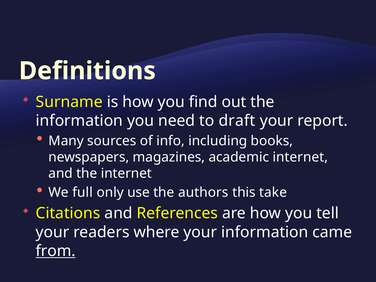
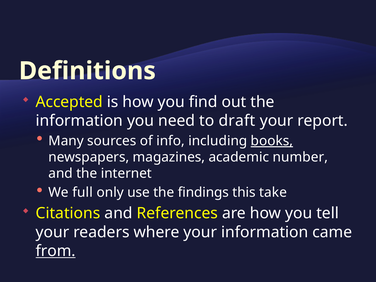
Surname: Surname -> Accepted
books underline: none -> present
academic internet: internet -> number
authors: authors -> findings
